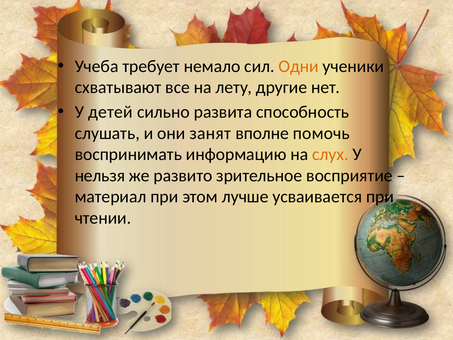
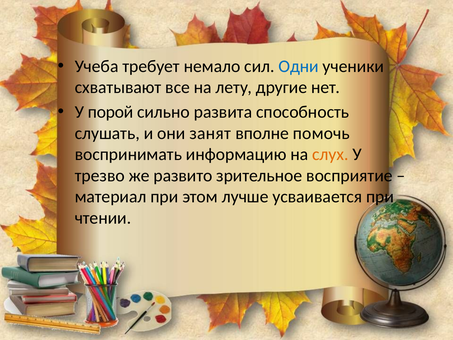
Одни colour: orange -> blue
детей: детей -> порой
нельзя: нельзя -> трезво
